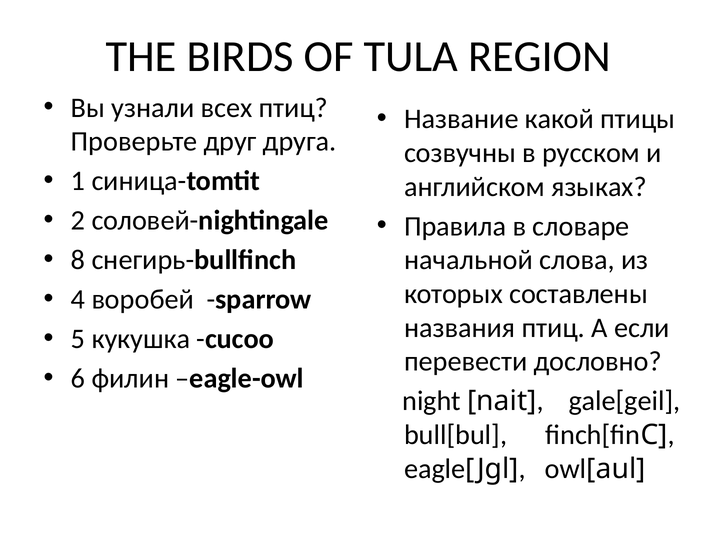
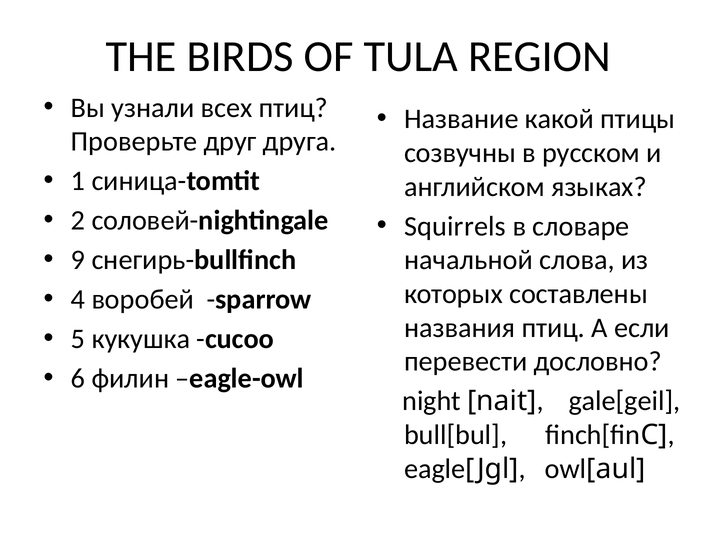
Правила: Правила -> Squirrels
8: 8 -> 9
